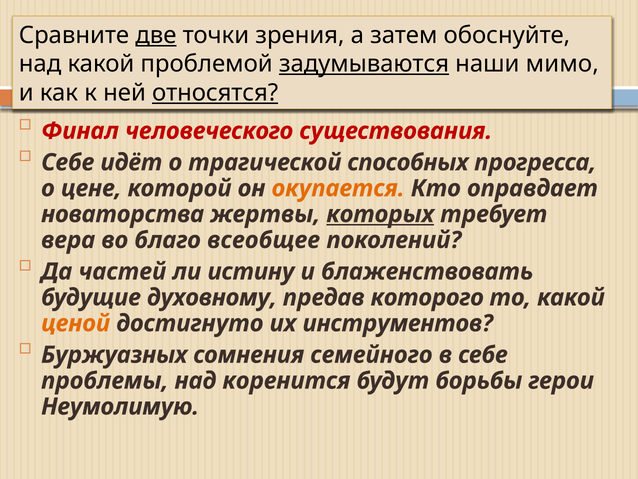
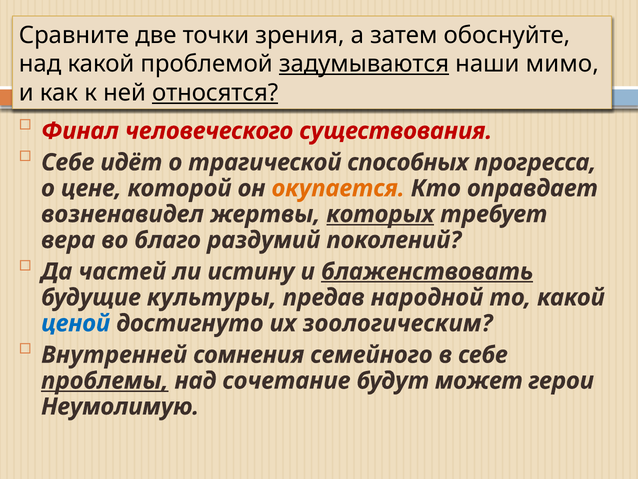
две underline: present -> none
новаторства: новаторства -> возненавидел
всеобщее: всеобщее -> раздумий
блаженствовать underline: none -> present
духовному: духовному -> культуры
которого: которого -> народной
ценой colour: orange -> blue
инструментов: инструментов -> зоологическим
Буржуазных: Буржуазных -> Внутренней
проблемы underline: none -> present
коренится: коренится -> сочетание
борьбы: борьбы -> может
